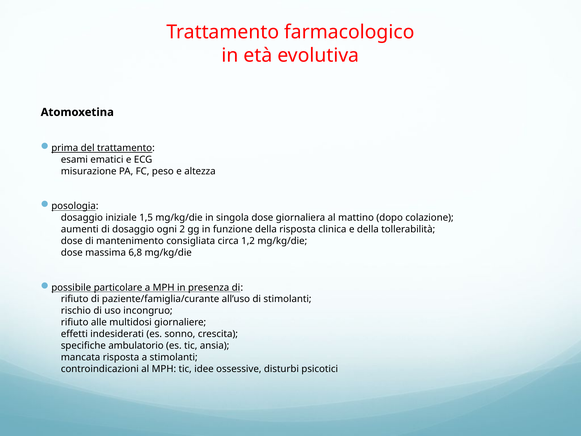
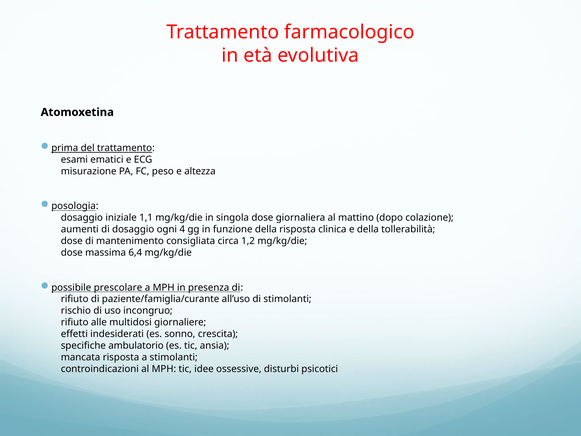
1,5: 1,5 -> 1,1
2: 2 -> 4
6,8: 6,8 -> 6,4
particolare: particolare -> prescolare
